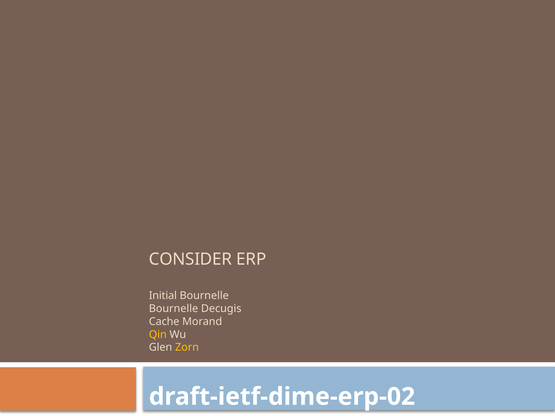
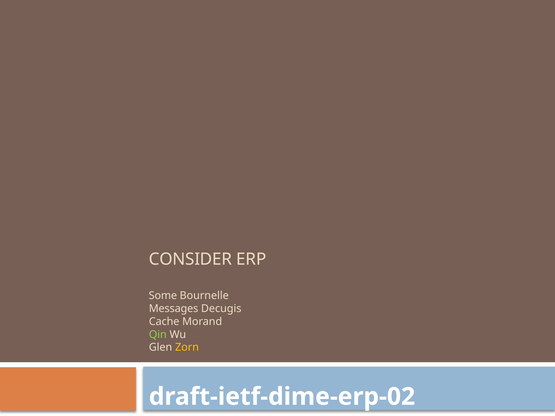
Initial: Initial -> Some
Bournelle at (174, 309): Bournelle -> Messages
Qin colour: yellow -> light green
